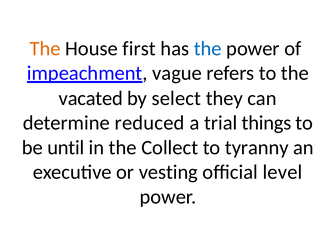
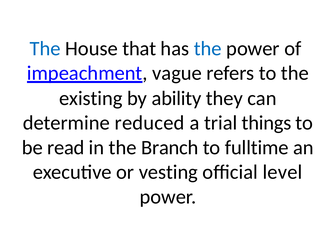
The at (45, 49) colour: orange -> blue
first: first -> that
vacated: vacated -> existing
select: select -> ability
until: until -> read
Collect: Collect -> Branch
tyranny: tyranny -> fulltime
